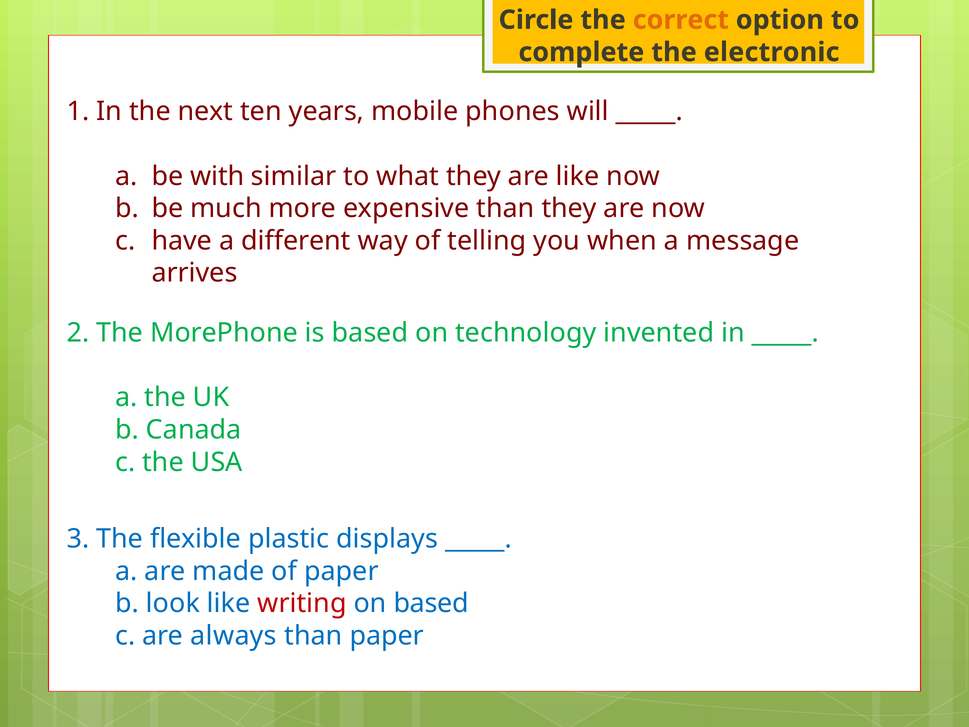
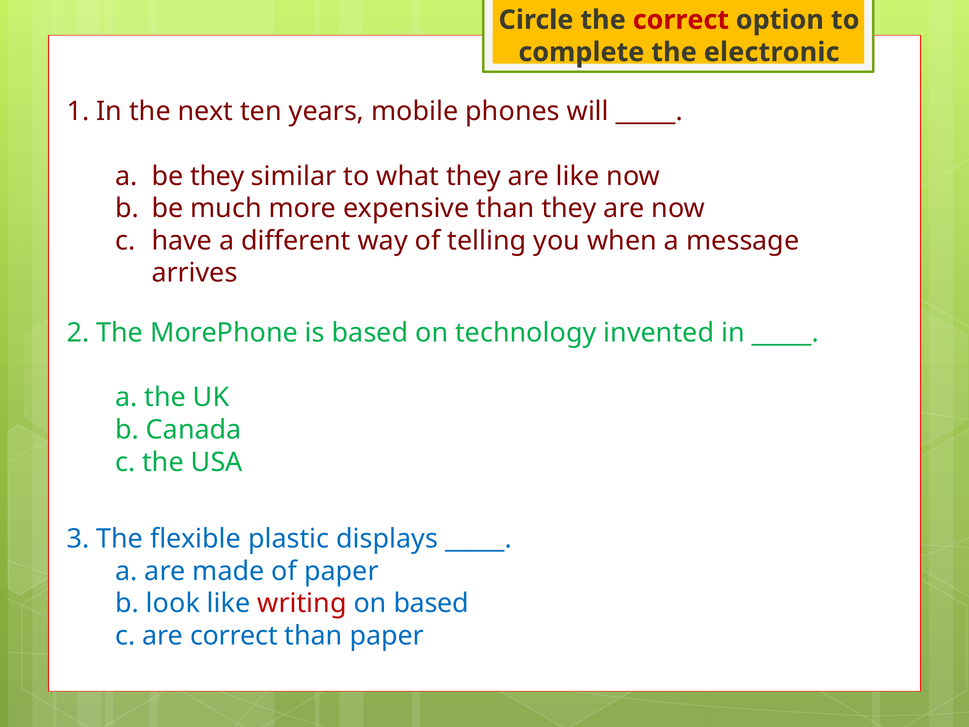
correct at (681, 20) colour: orange -> red
be with: with -> they
are always: always -> correct
